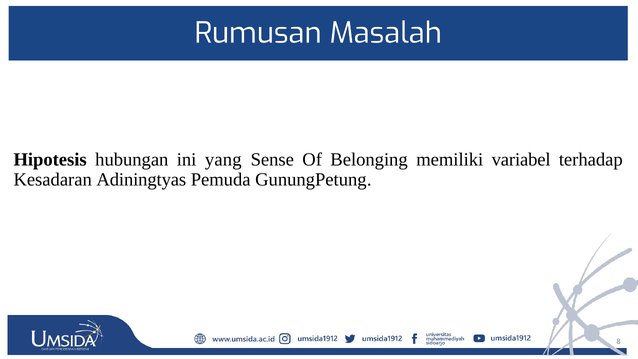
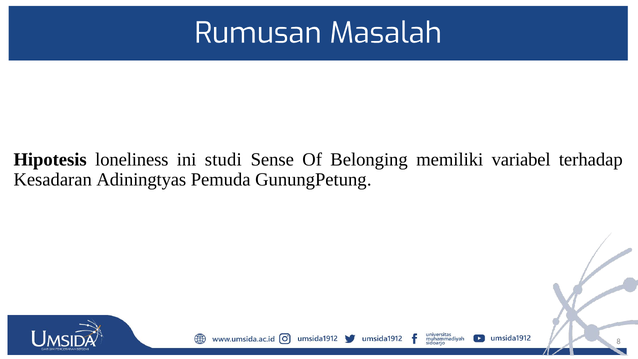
hubungan: hubungan -> loneliness
yang: yang -> studi
